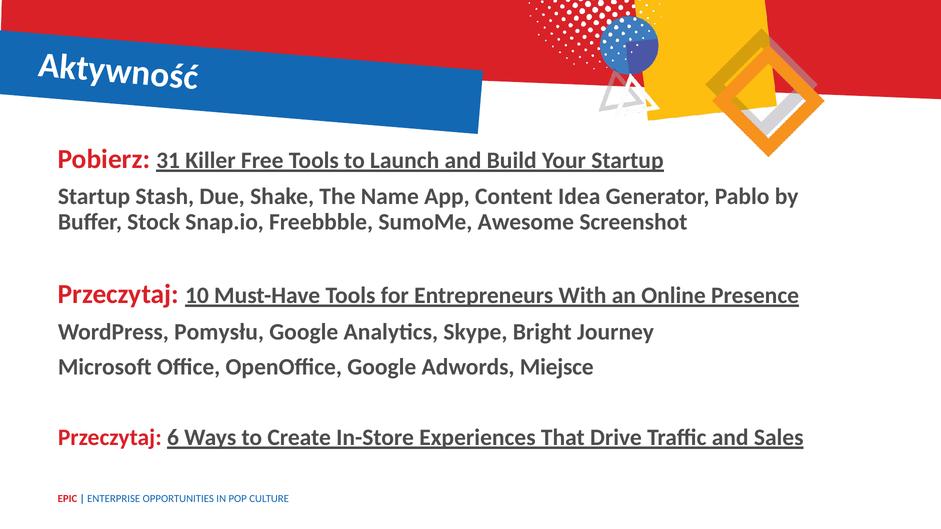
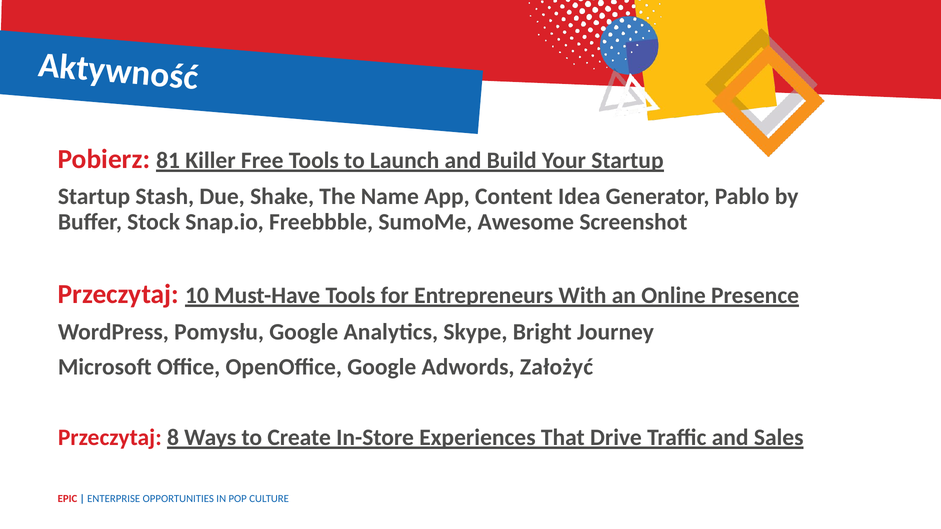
31: 31 -> 81
Miejsce: Miejsce -> Założyć
6: 6 -> 8
